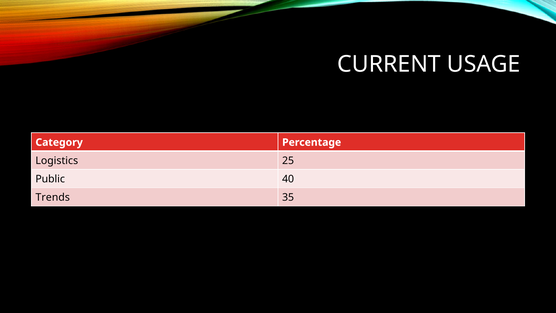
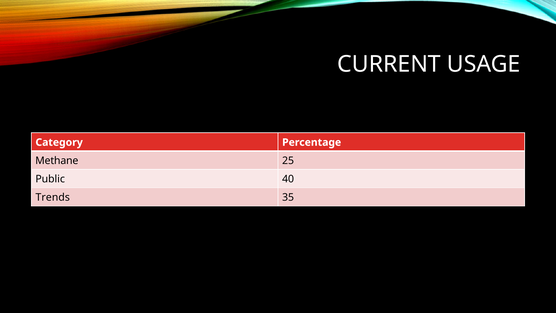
Logistics: Logistics -> Methane
